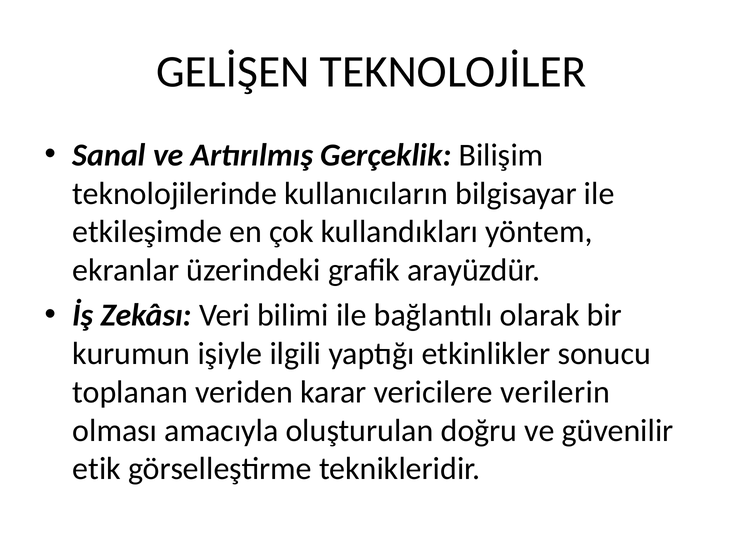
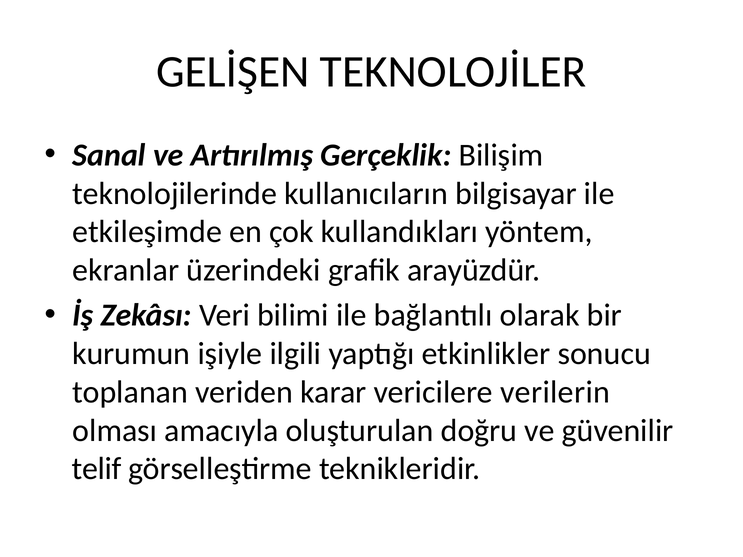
etik: etik -> telif
